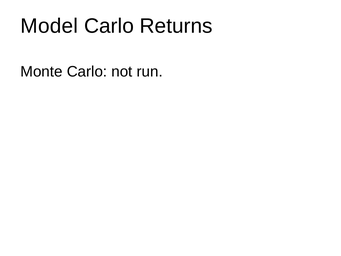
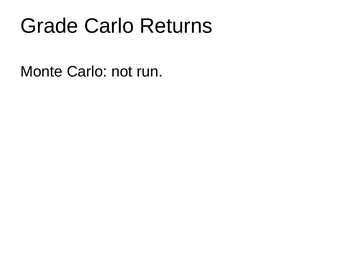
Model: Model -> Grade
